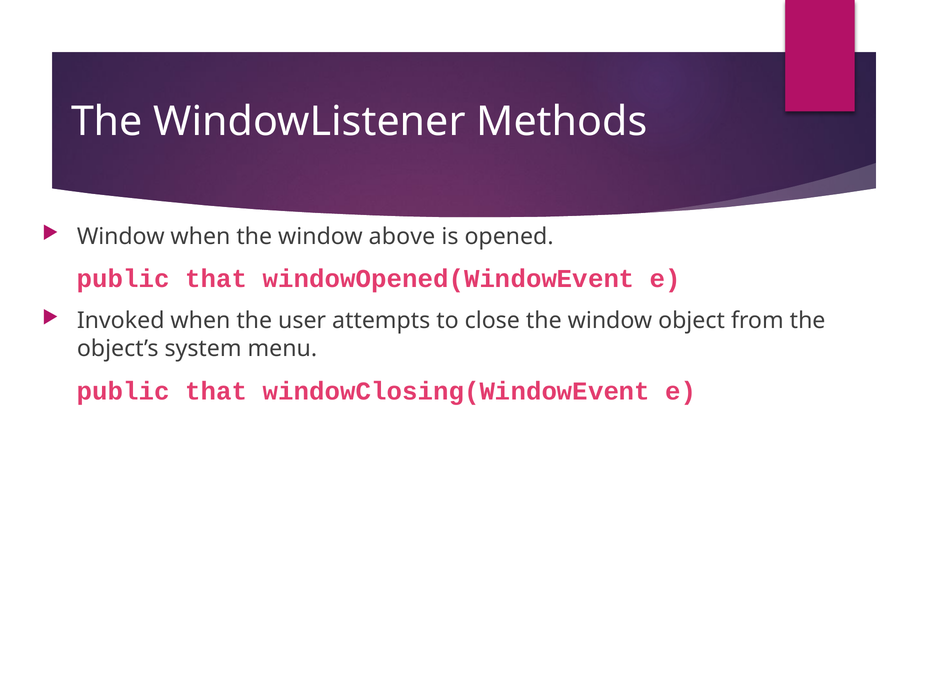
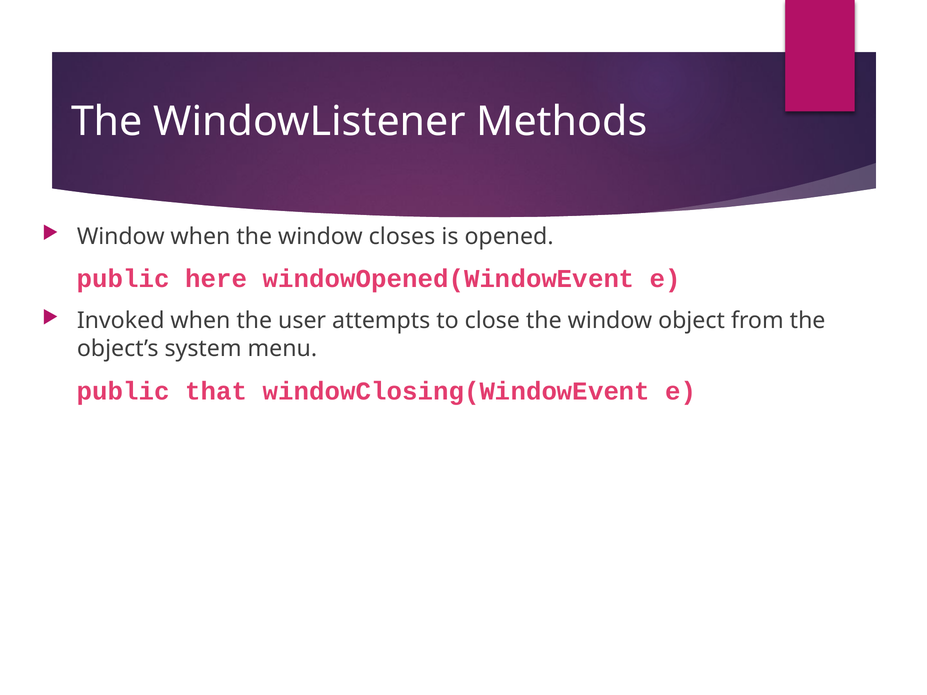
above: above -> closes
that at (216, 279): that -> here
